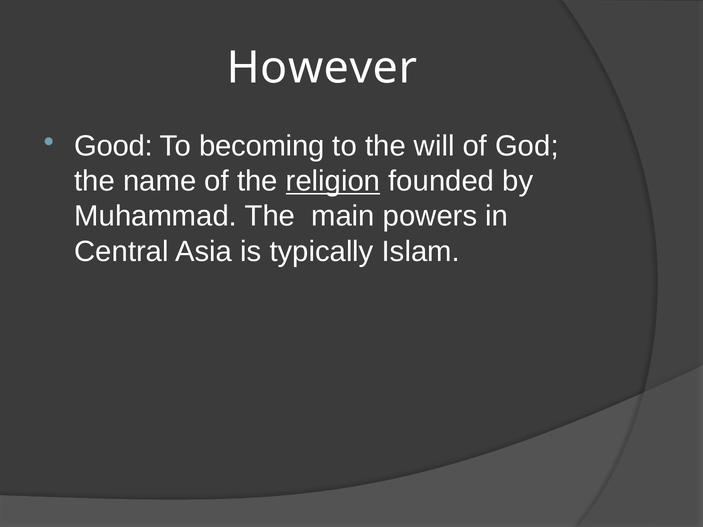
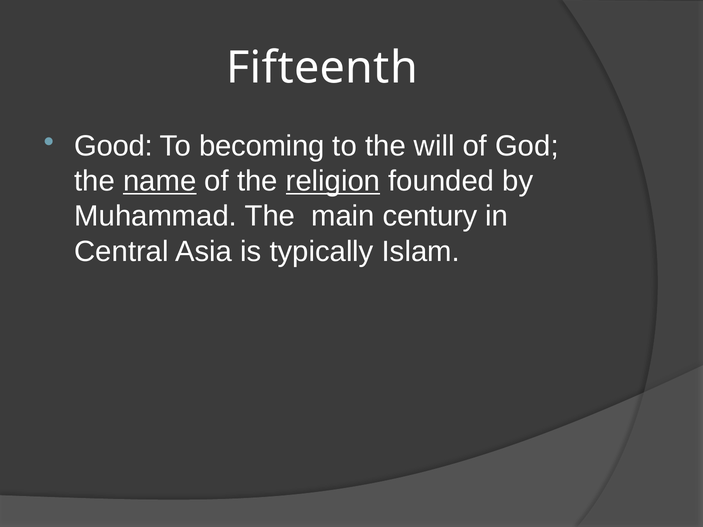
However: However -> Fifteenth
name underline: none -> present
powers: powers -> century
